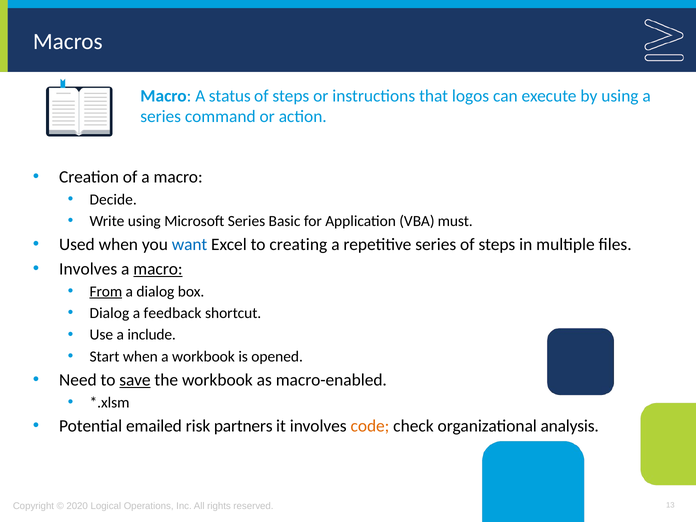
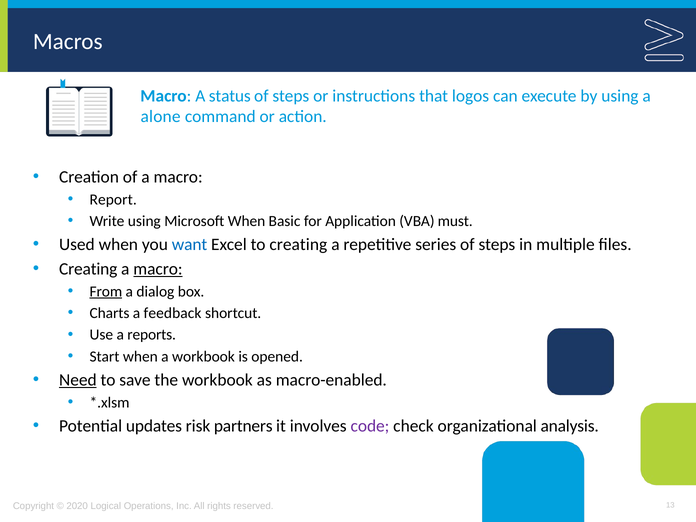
series at (161, 117): series -> alone
Decide: Decide -> Report
Microsoft Series: Series -> When
Involves at (88, 269): Involves -> Creating
Dialog at (109, 313): Dialog -> Charts
include: include -> reports
Need underline: none -> present
save underline: present -> none
emailed: emailed -> updates
code colour: orange -> purple
